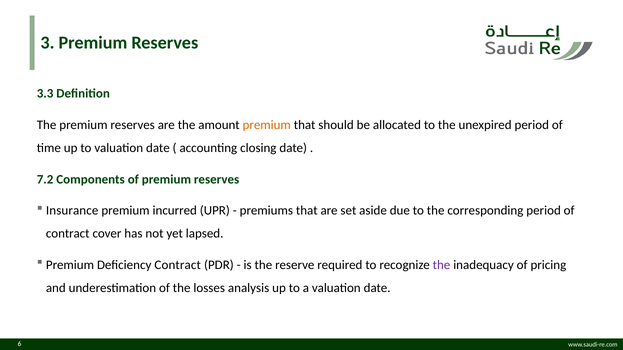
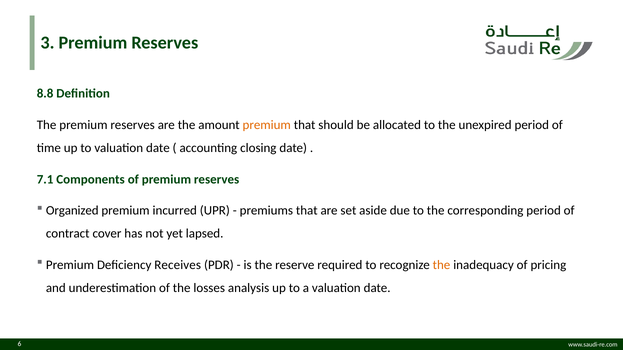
3.3: 3.3 -> 8.8
7.2: 7.2 -> 7.1
Insurance: Insurance -> Organized
Deficiency Contract: Contract -> Receives
the at (441, 265) colour: purple -> orange
